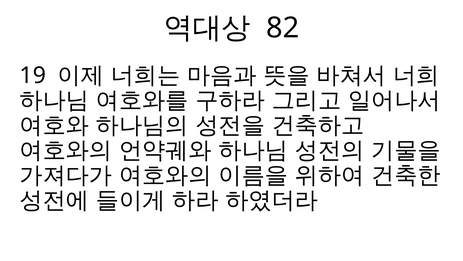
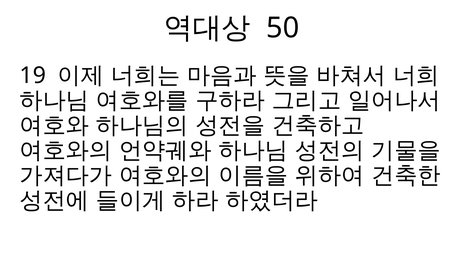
82: 82 -> 50
